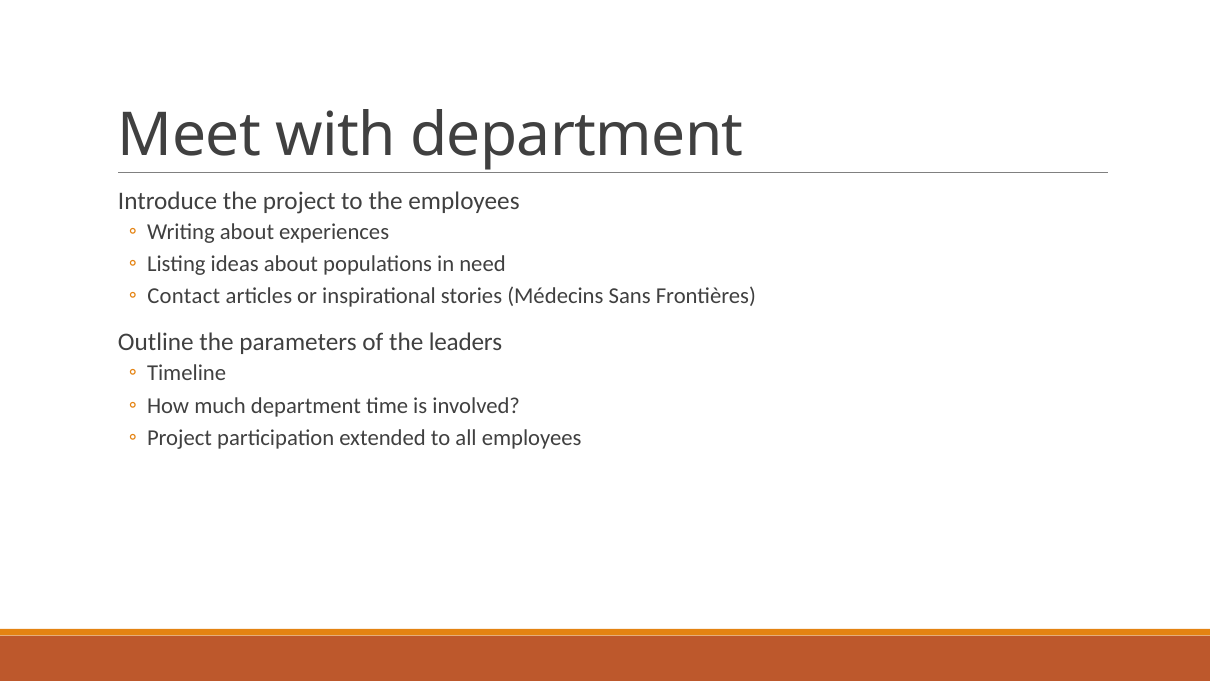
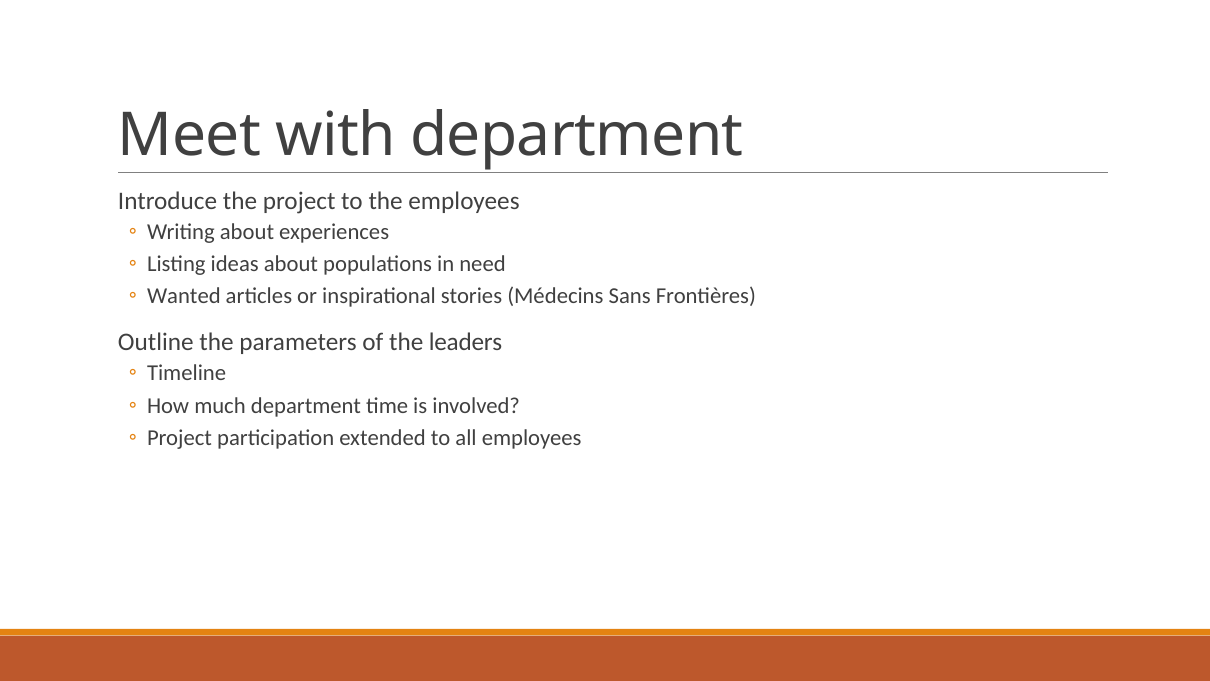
Contact: Contact -> Wanted
